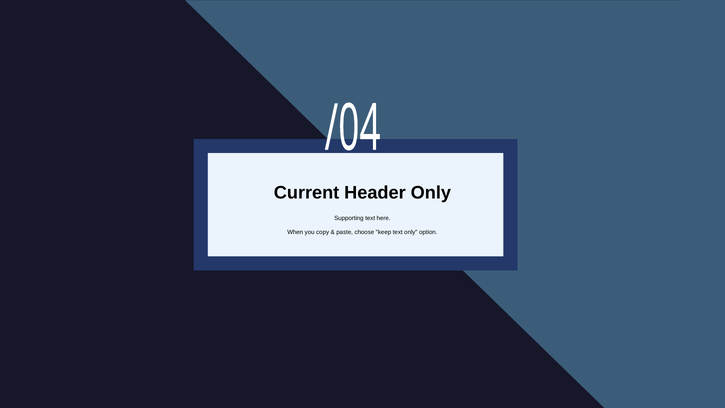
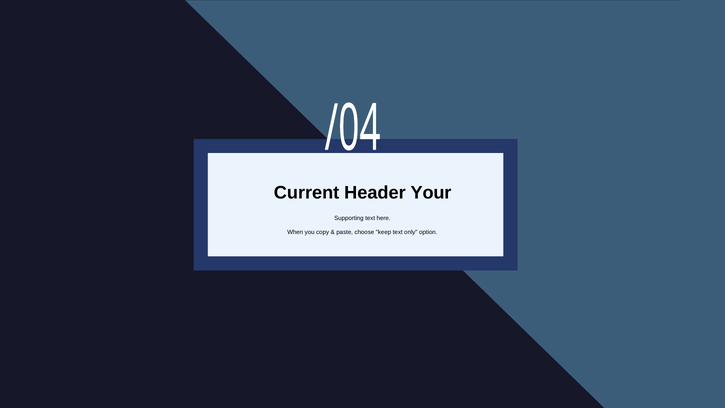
Header Only: Only -> Your
